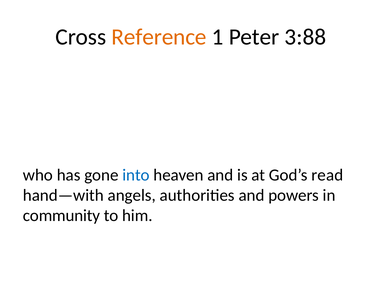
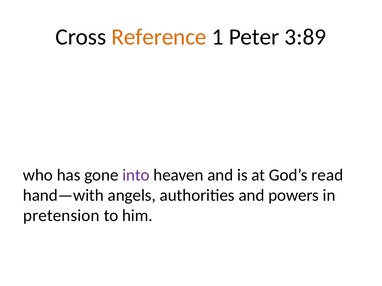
3:88: 3:88 -> 3:89
into colour: blue -> purple
community: community -> pretension
